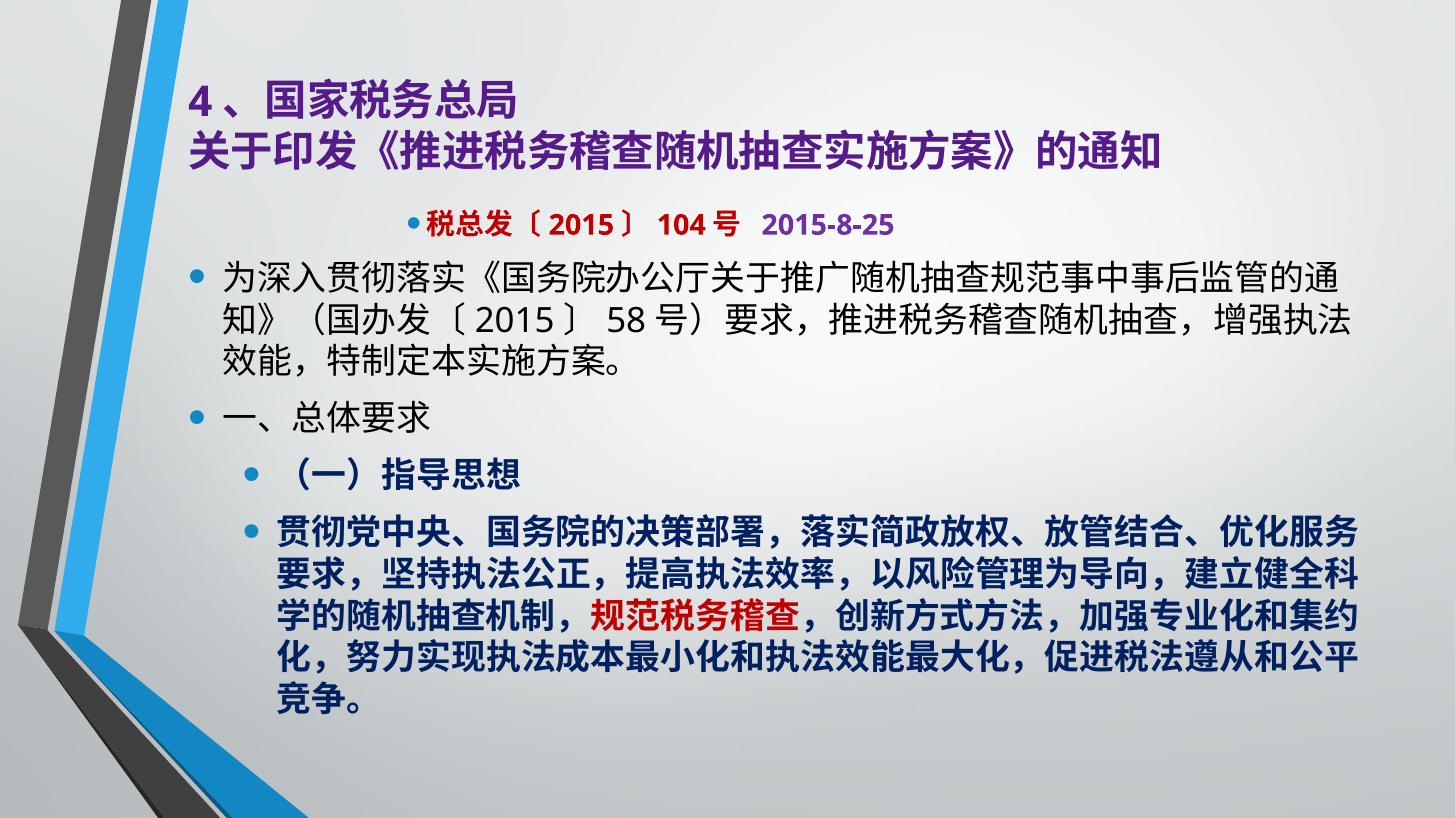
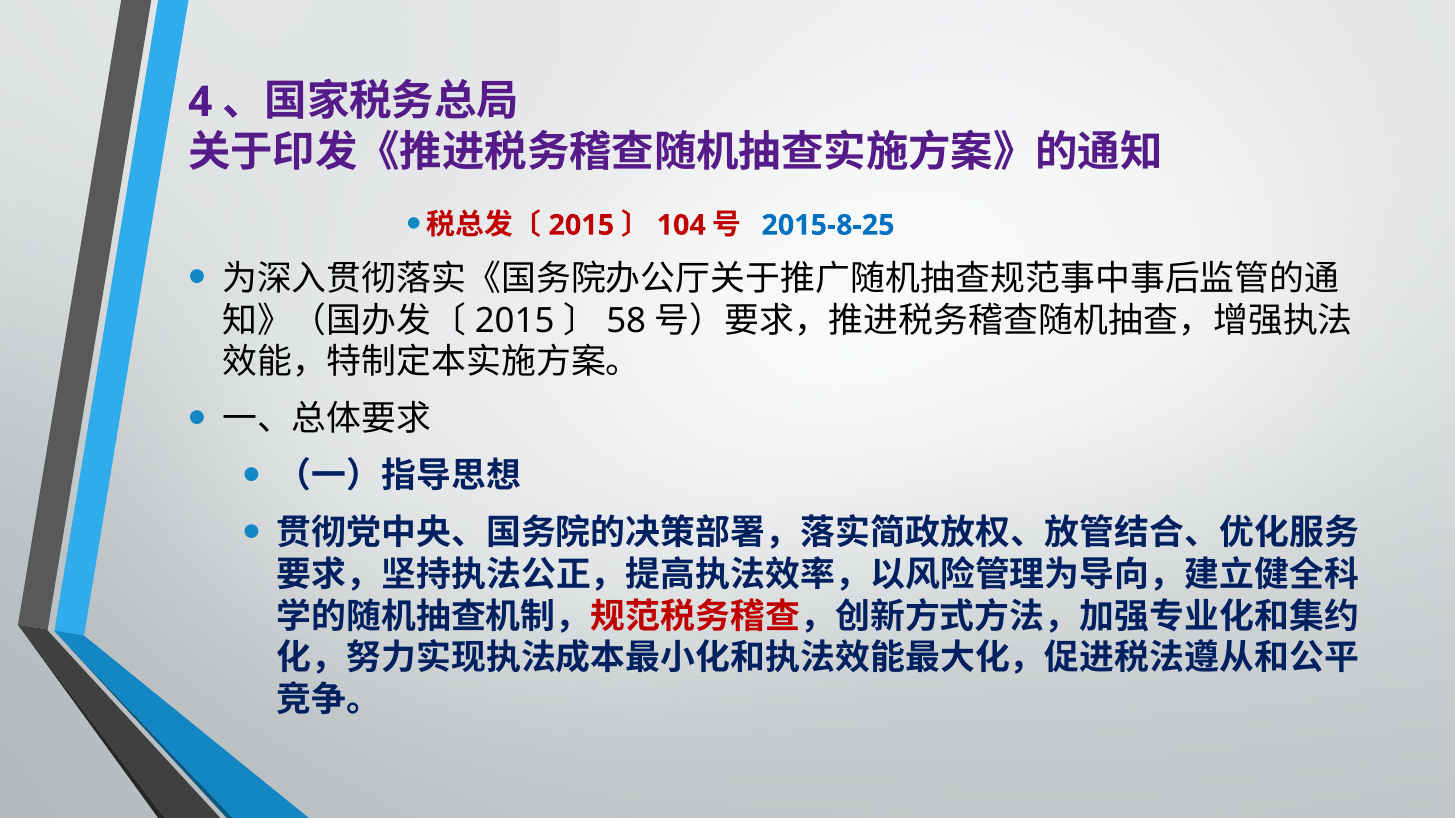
2015-8-25 colour: purple -> blue
